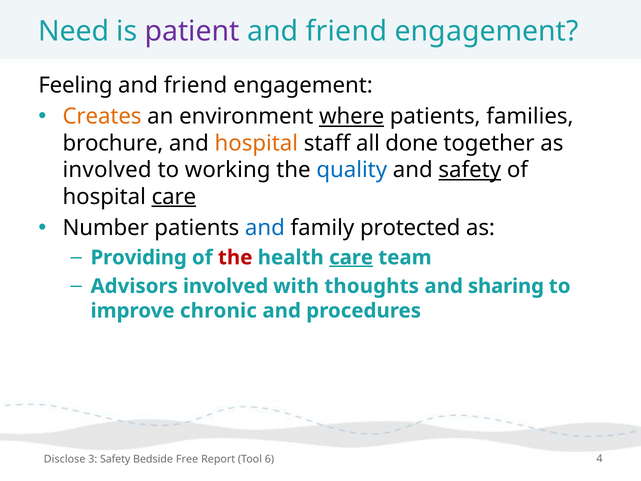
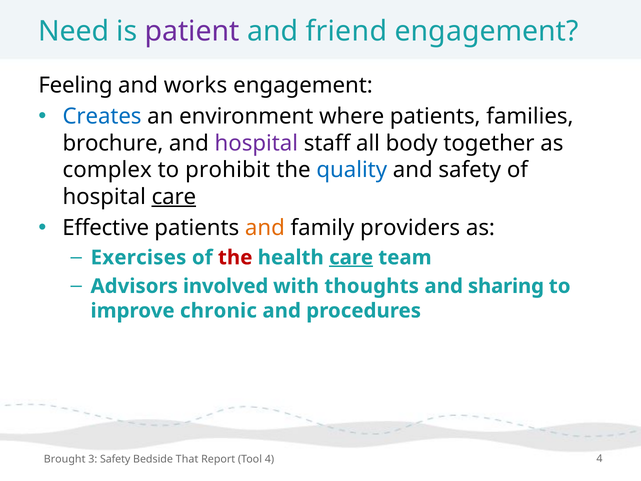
friend at (195, 85): friend -> works
Creates colour: orange -> blue
where underline: present -> none
hospital at (256, 143) colour: orange -> purple
done: done -> body
involved at (107, 170): involved -> complex
working: working -> prohibit
safety at (470, 170) underline: present -> none
Number: Number -> Effective
and at (265, 228) colour: blue -> orange
protected: protected -> providers
Providing: Providing -> Exercises
Disclose: Disclose -> Brought
Free: Free -> That
Tool 6: 6 -> 4
